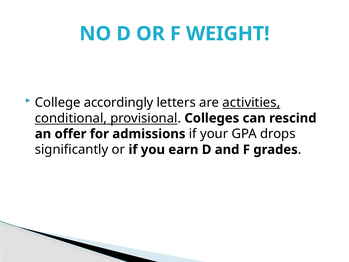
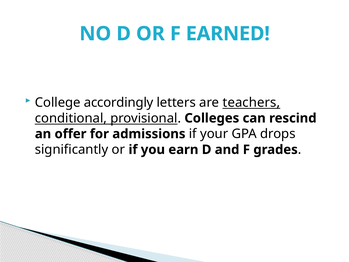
WEIGHT: WEIGHT -> EARNED
activities: activities -> teachers
